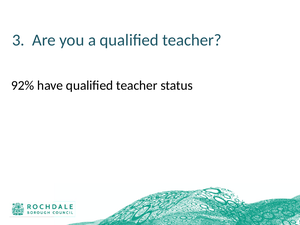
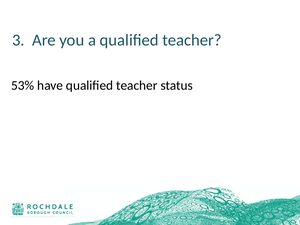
92%: 92% -> 53%
